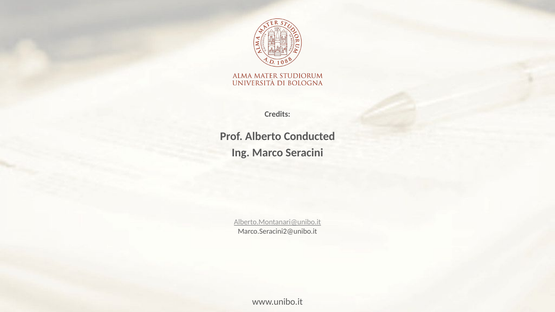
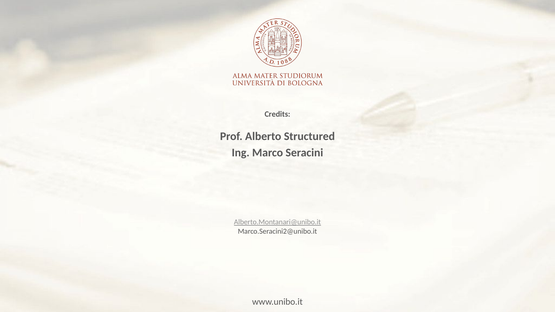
Conducted: Conducted -> Structured
